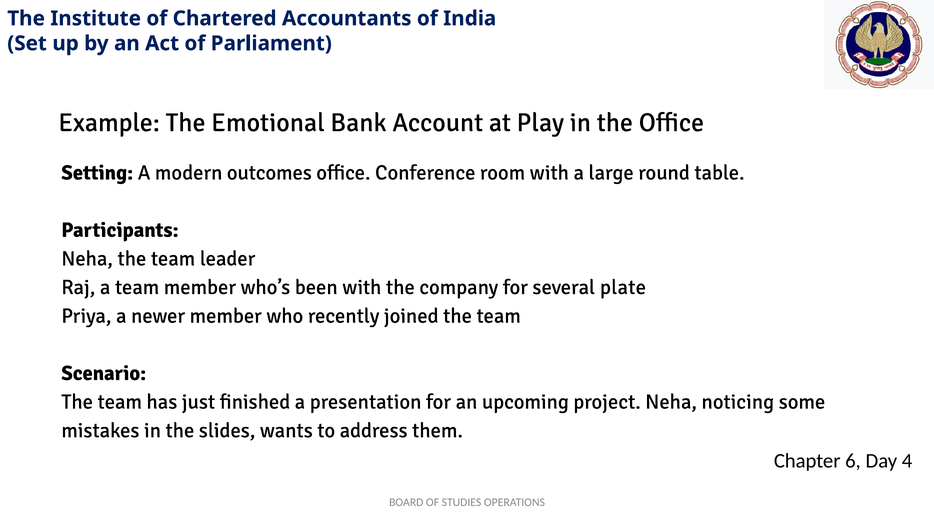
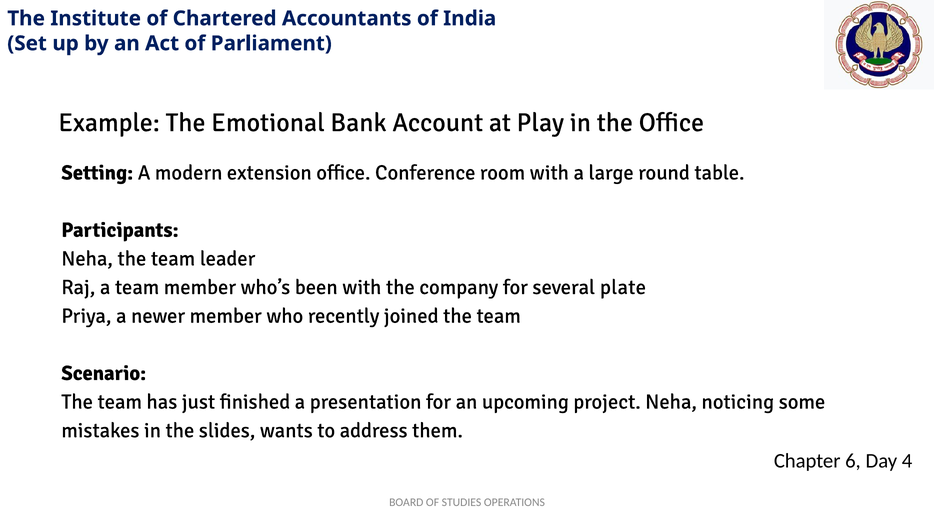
outcomes: outcomes -> extension
